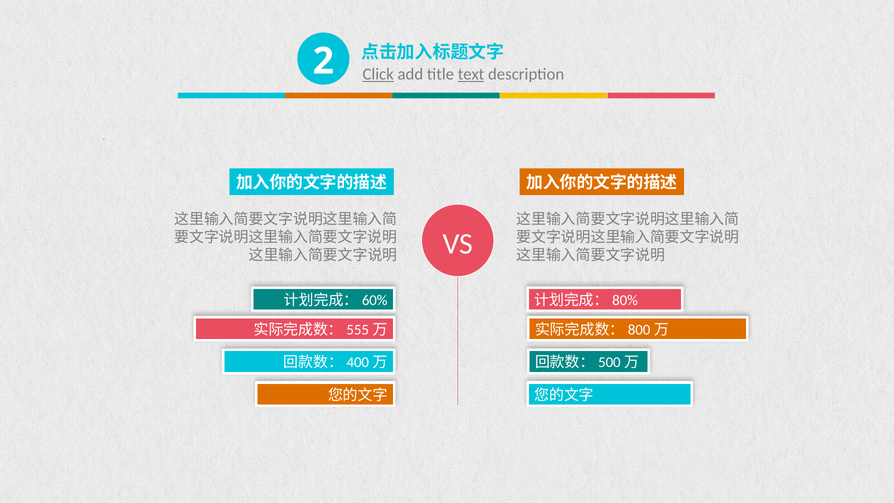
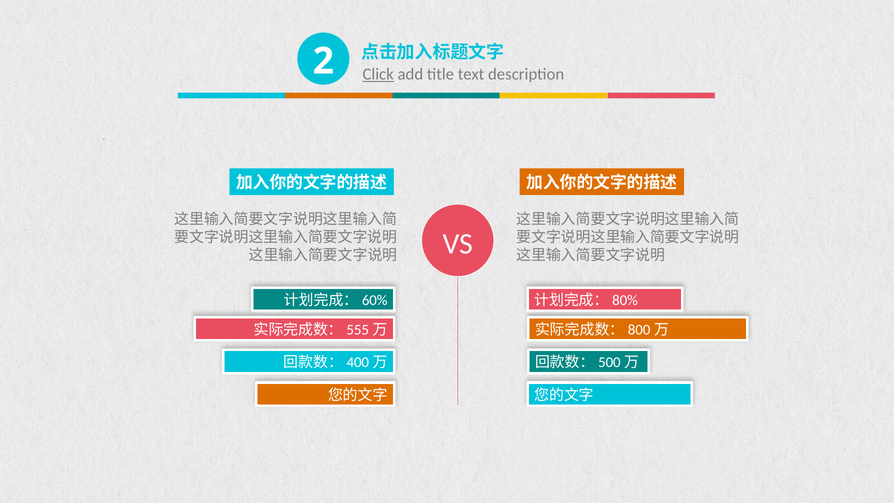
text underline: present -> none
